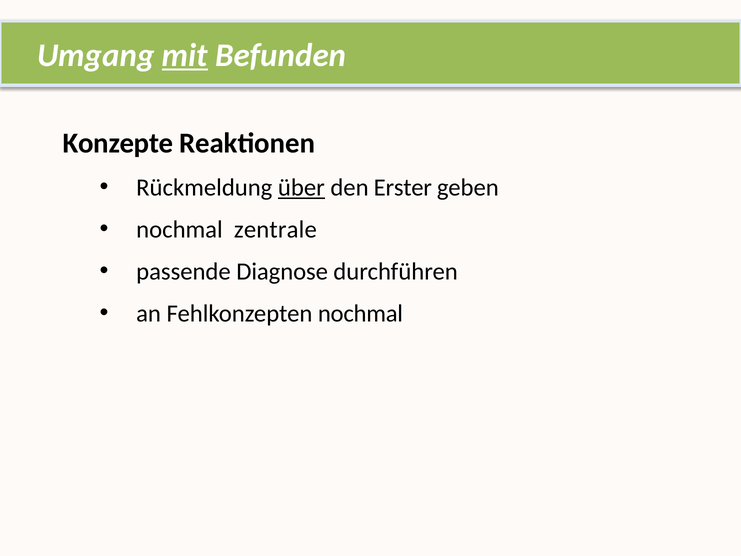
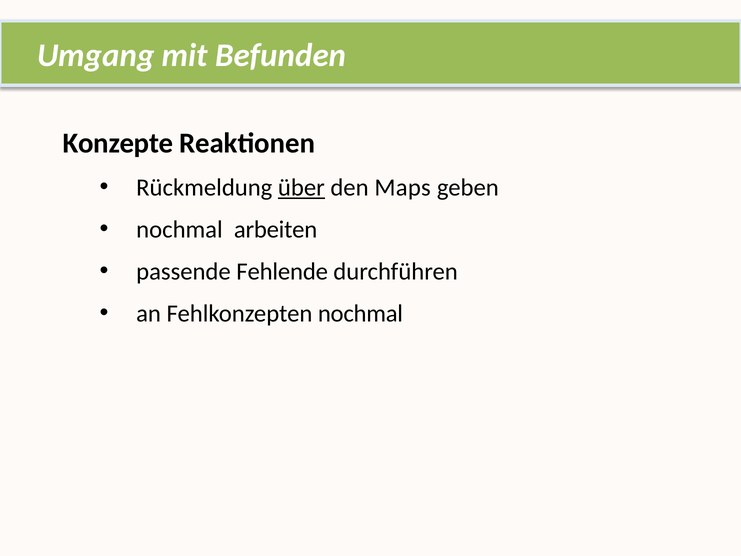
mit underline: present -> none
Erster: Erster -> Maps
zentrale: zentrale -> arbeiten
Diagnose: Diagnose -> Fehlende
